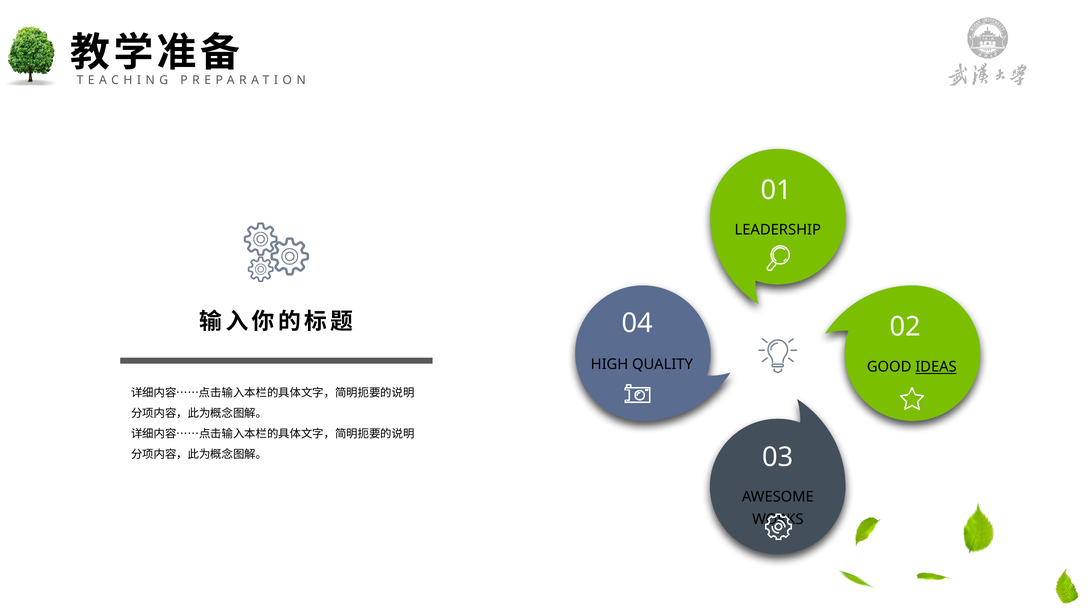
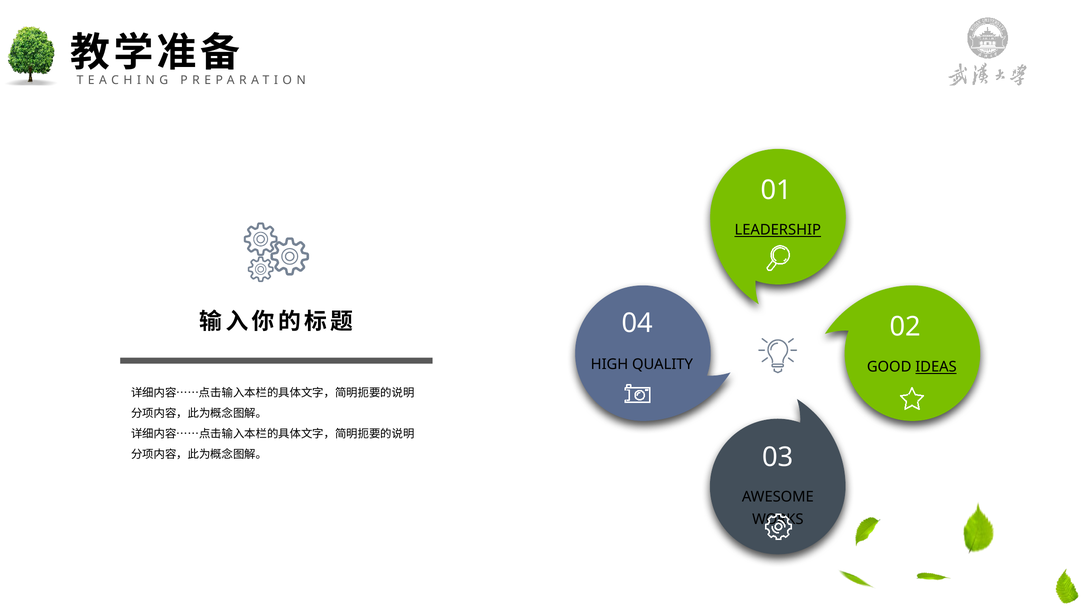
LEADERSHIP underline: none -> present
